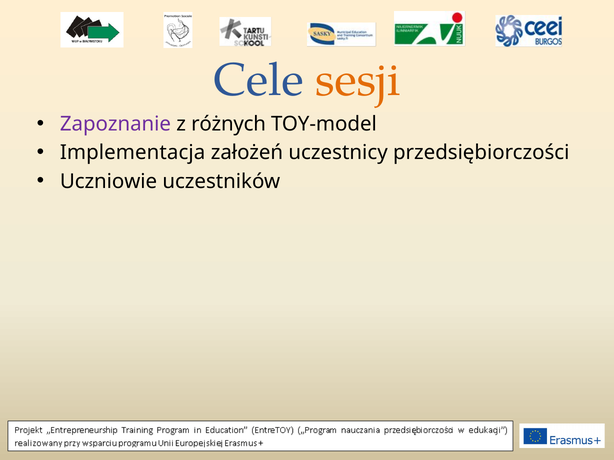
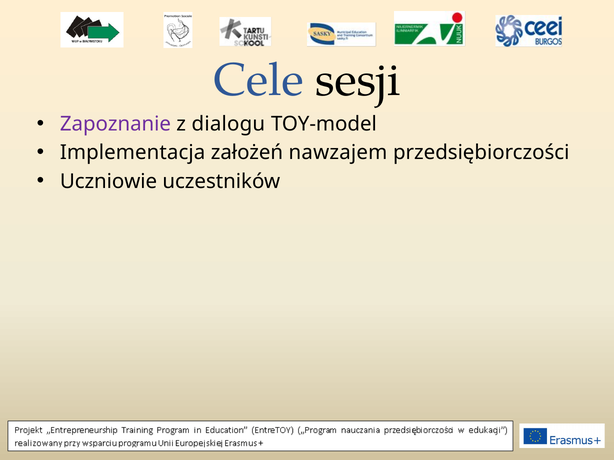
sesji colour: orange -> black
różnych: różnych -> dialogu
uczestnicy: uczestnicy -> nawzajem
